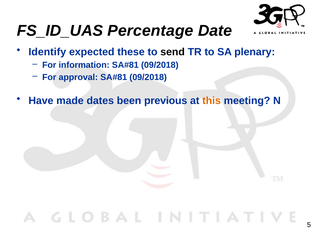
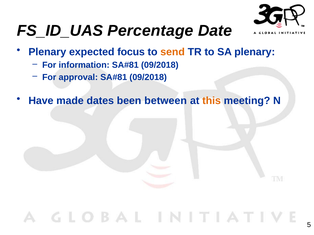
Identify at (47, 52): Identify -> Plenary
these: these -> focus
send colour: black -> orange
previous: previous -> between
